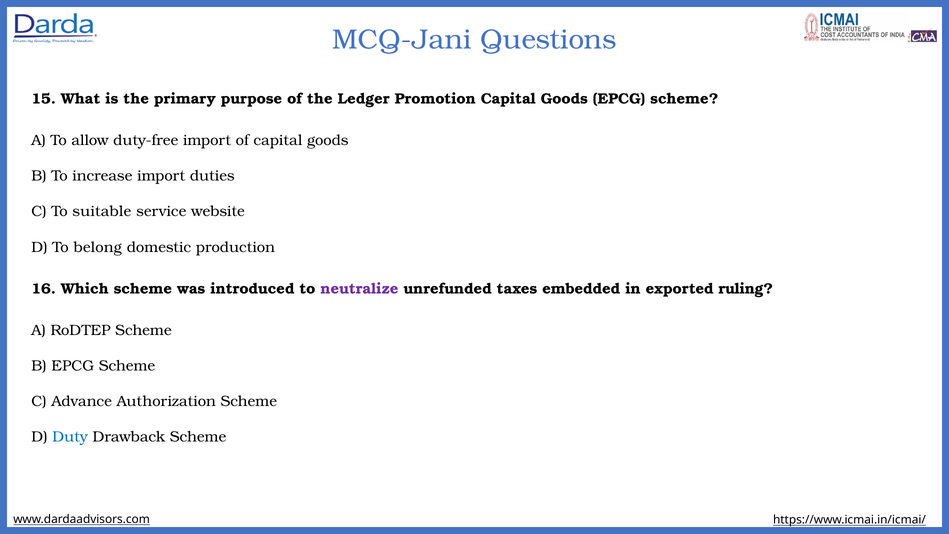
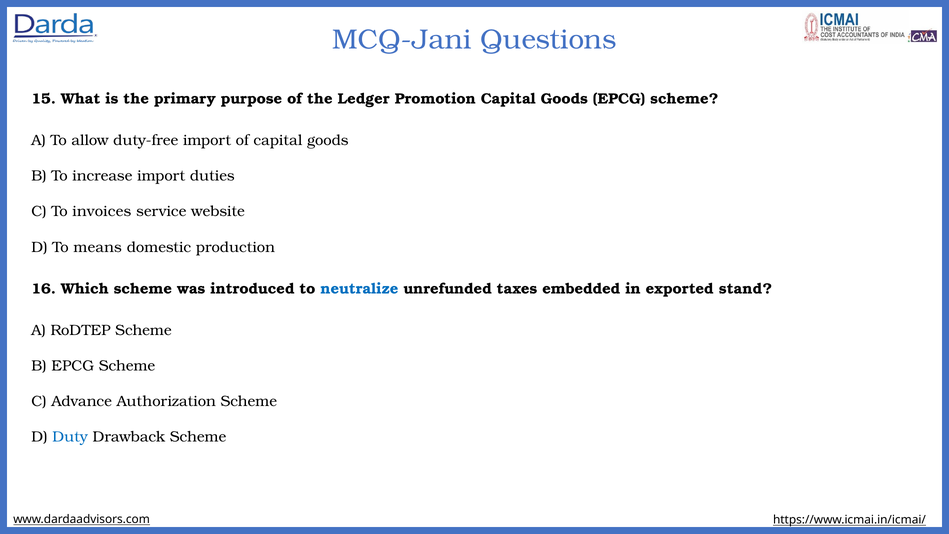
suitable: suitable -> invoices
belong: belong -> means
neutralize colour: purple -> blue
ruling: ruling -> stand
